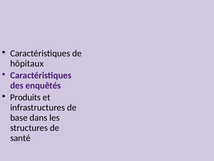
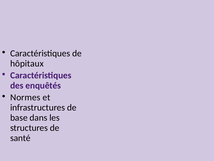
Produits: Produits -> Normes
